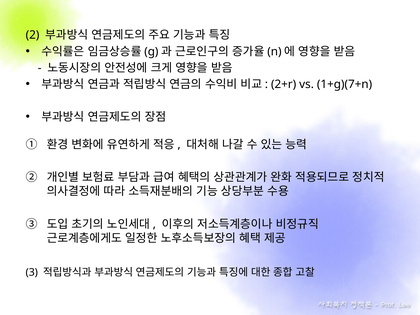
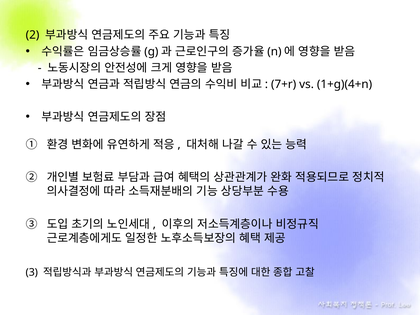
2+r: 2+r -> 7+r
1+g)(7+n: 1+g)(7+n -> 1+g)(4+n
